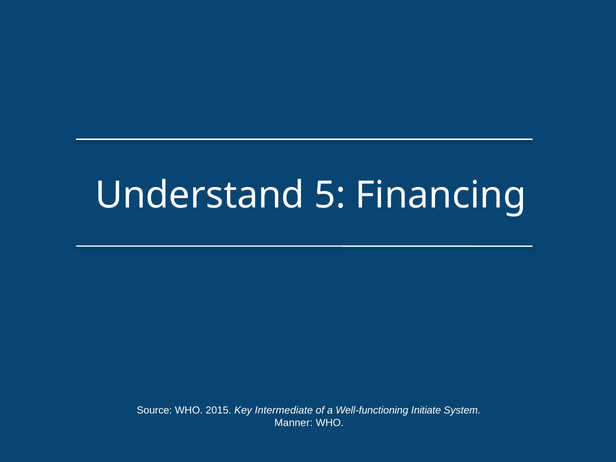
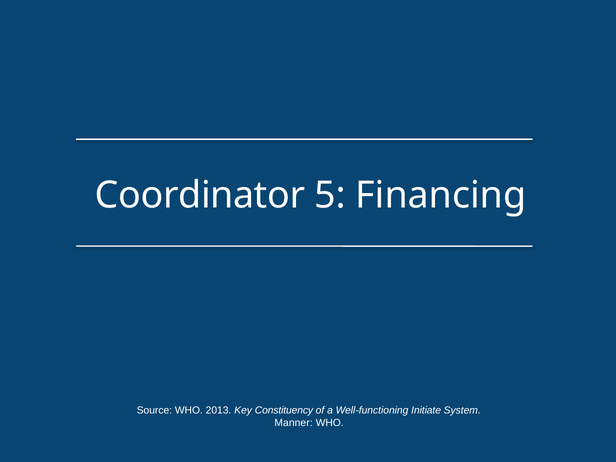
Understand: Understand -> Coordinator
2015: 2015 -> 2013
Intermediate: Intermediate -> Constituency
